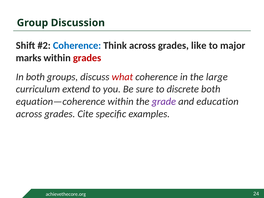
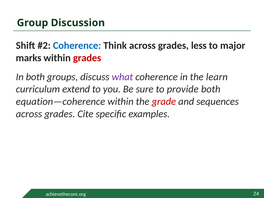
like: like -> less
what colour: red -> purple
large: large -> learn
discrete: discrete -> provide
grade colour: purple -> red
education: education -> sequences
